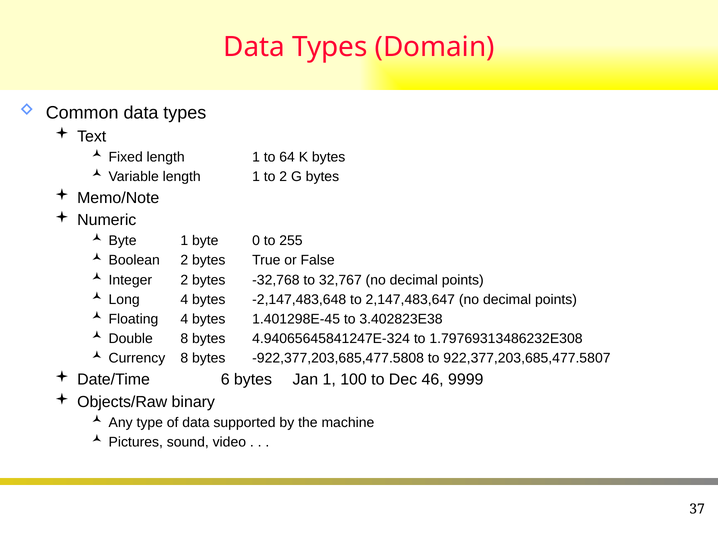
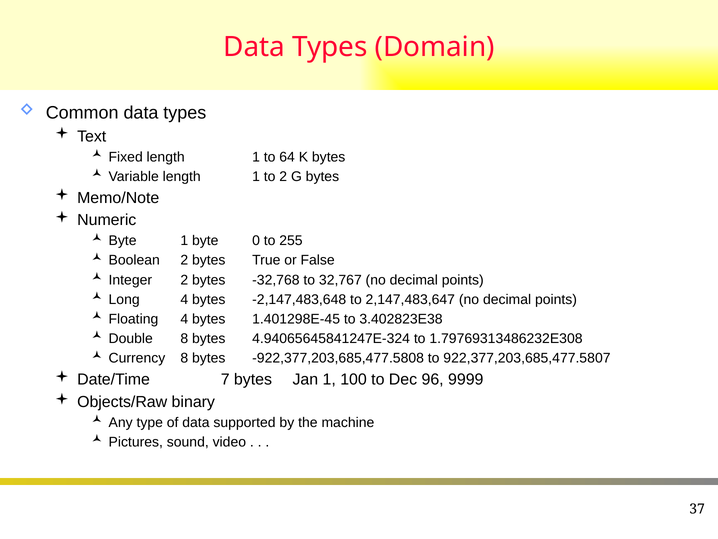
6: 6 -> 7
46: 46 -> 96
